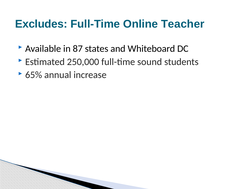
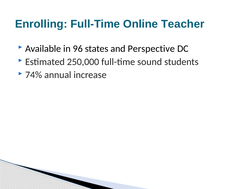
Excludes: Excludes -> Enrolling
87: 87 -> 96
Whiteboard: Whiteboard -> Perspective
65%: 65% -> 74%
